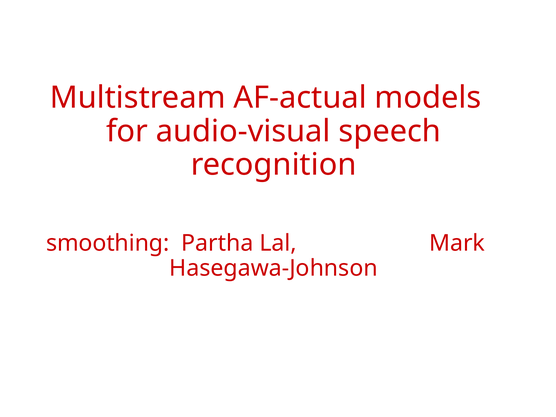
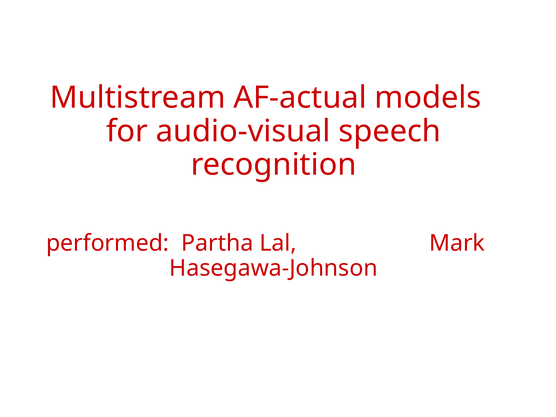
smoothing: smoothing -> performed
